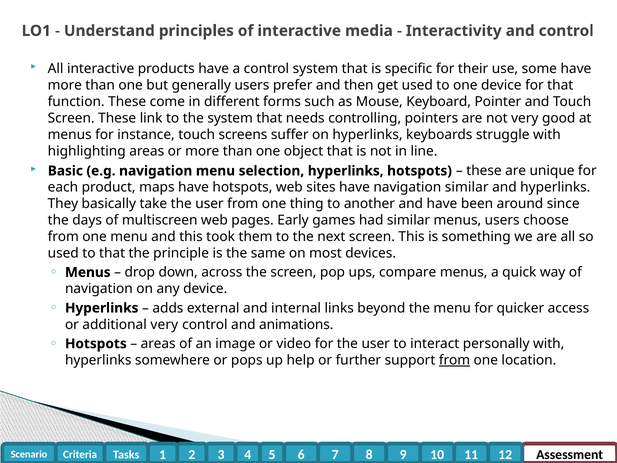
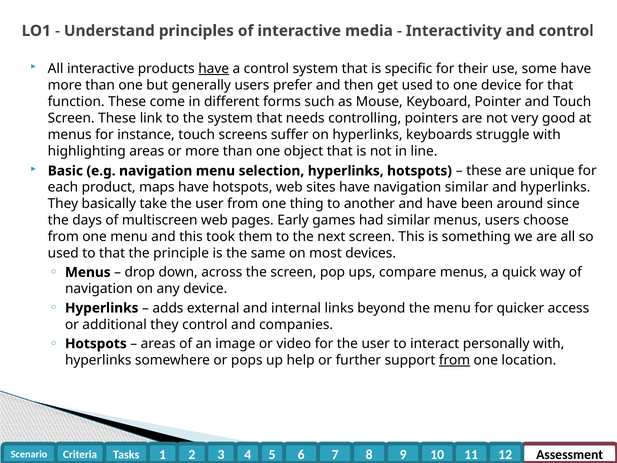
have at (214, 69) underline: none -> present
additional very: very -> they
animations: animations -> companies
